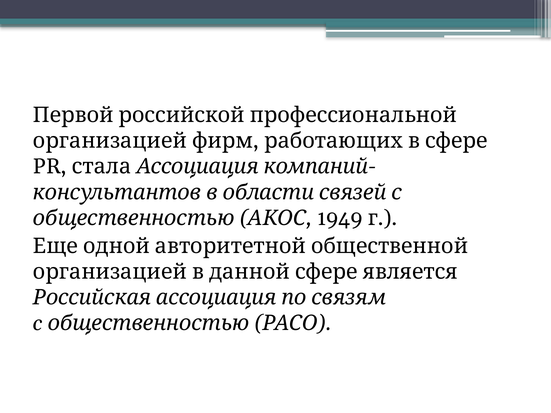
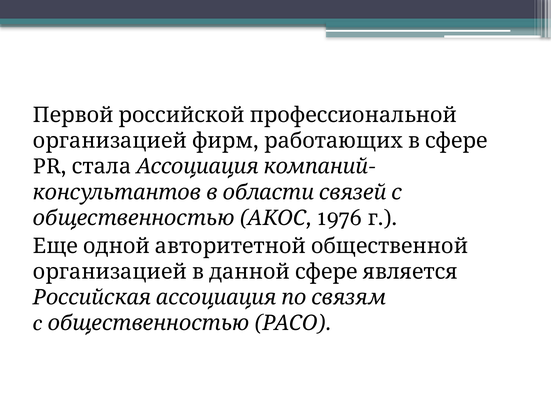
1949: 1949 -> 1976
